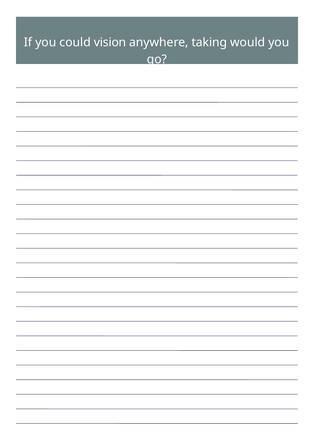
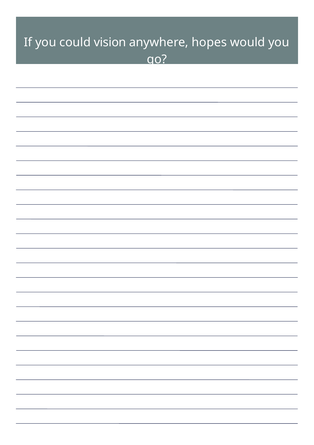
taking: taking -> hopes
